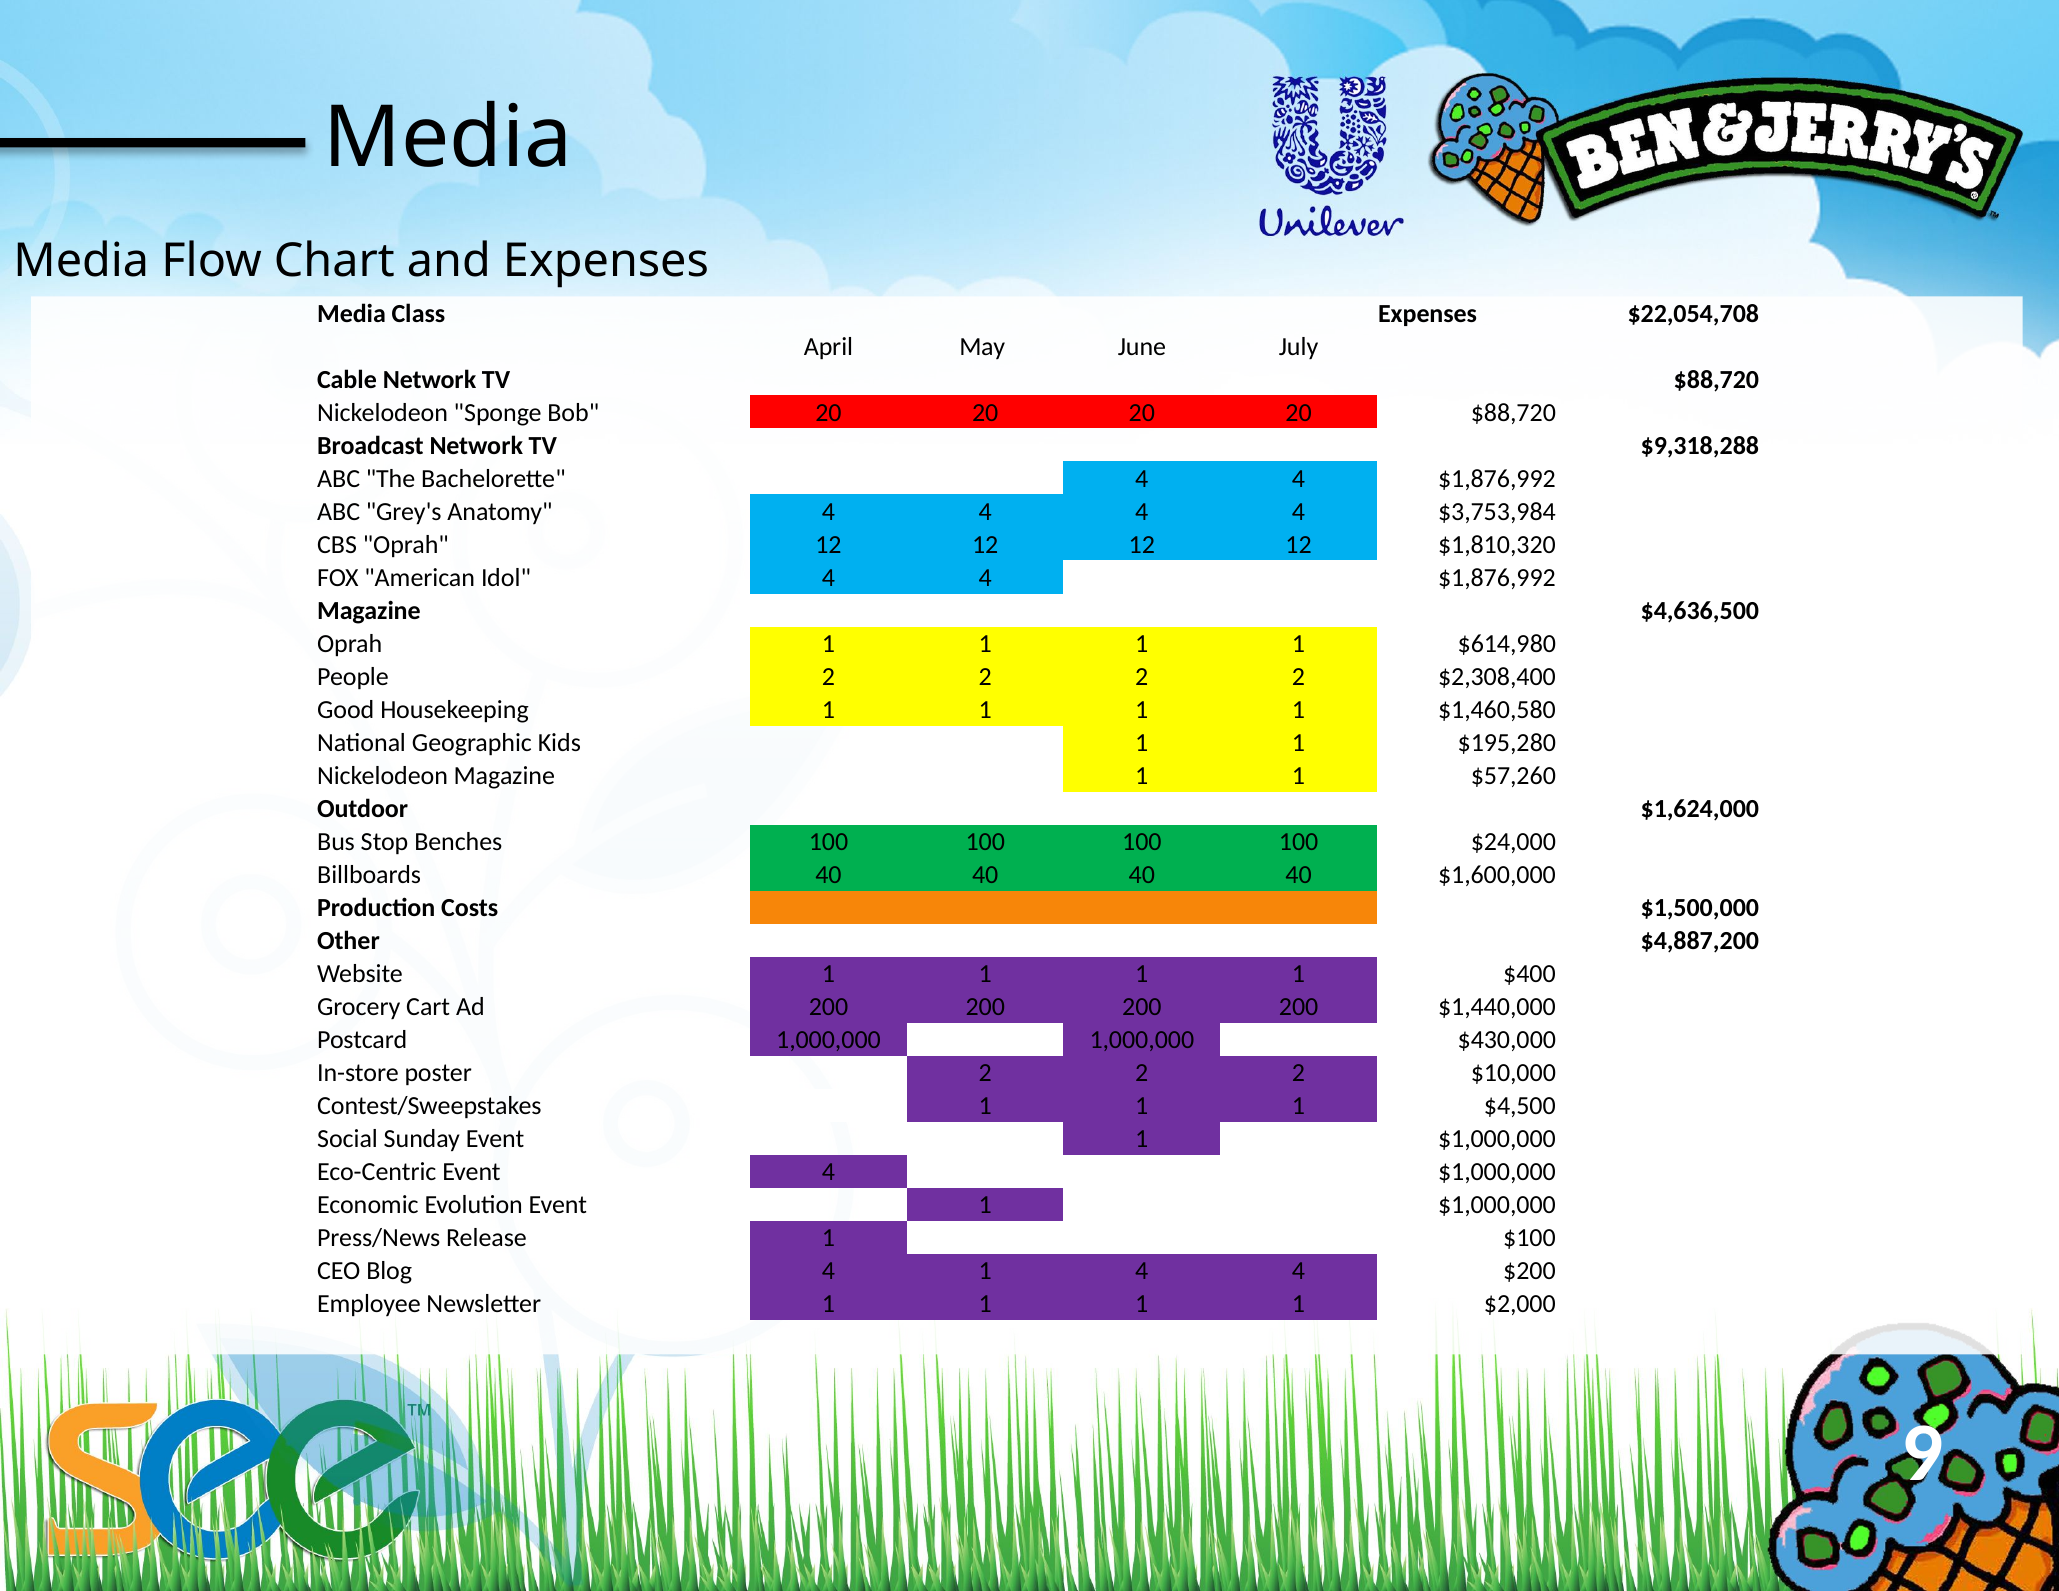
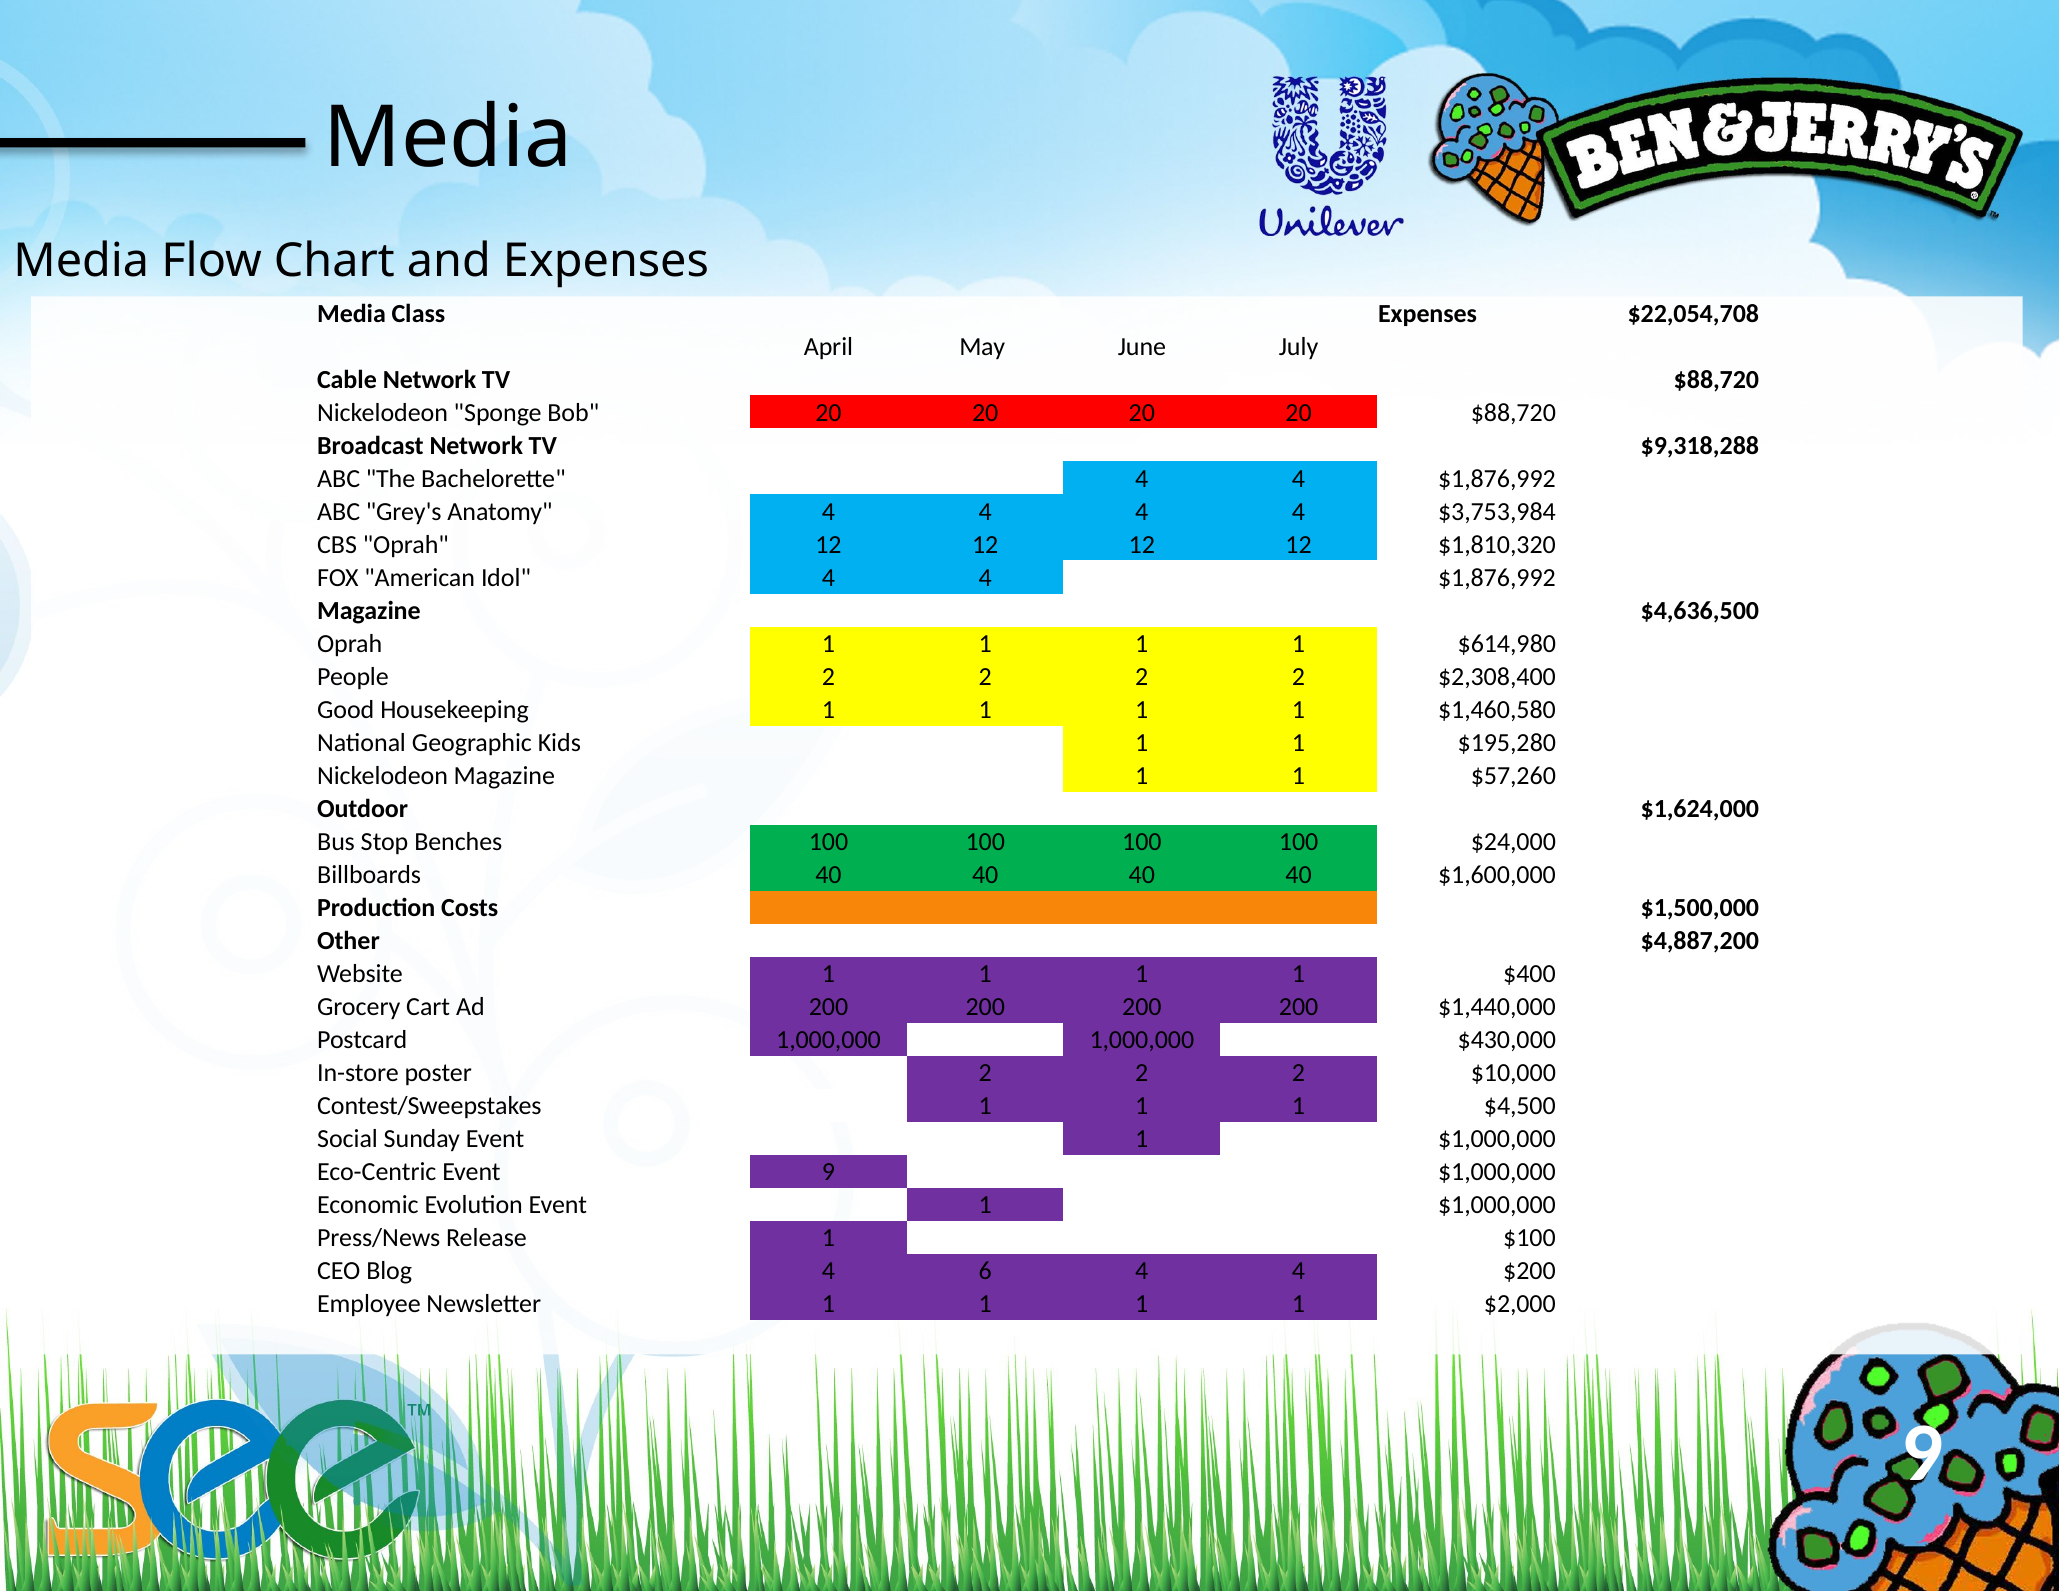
Event 4: 4 -> 9
4 1: 1 -> 6
